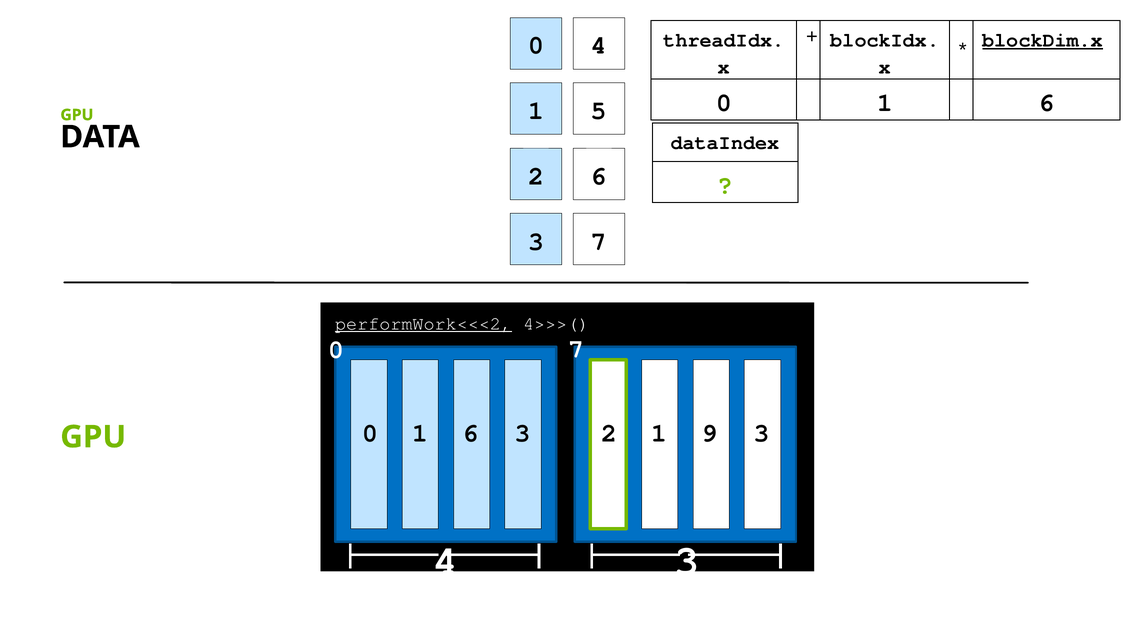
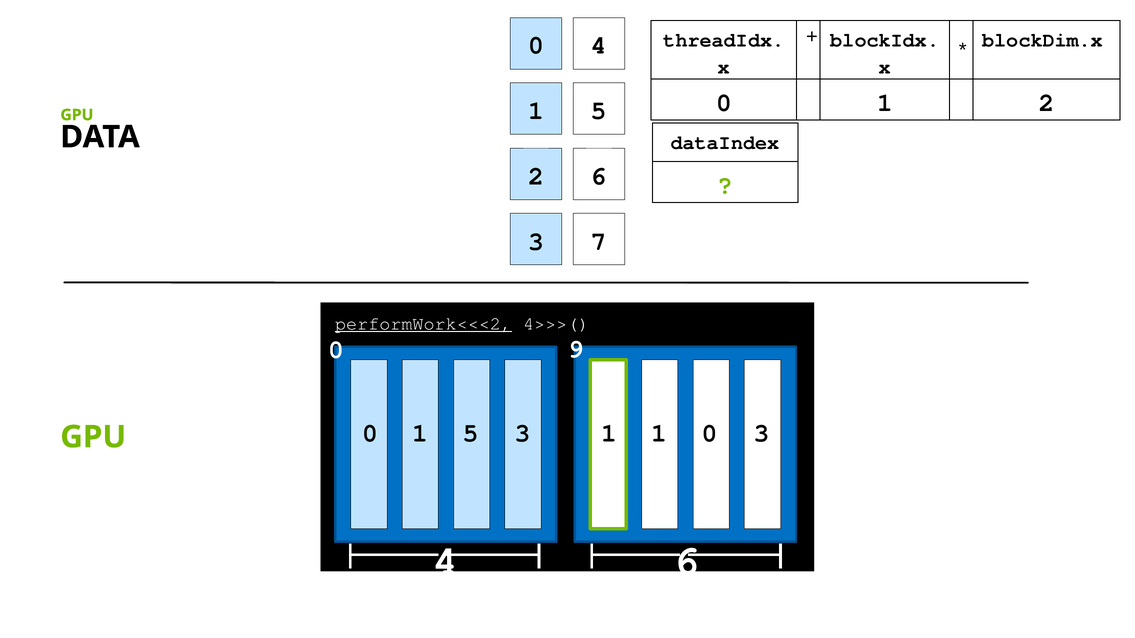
blockDim.x underline: present -> none
6 at (1047, 103): 6 -> 2
0 7: 7 -> 9
6 at (471, 434): 6 -> 5
3 2: 2 -> 1
1 9: 9 -> 0
4 3: 3 -> 6
